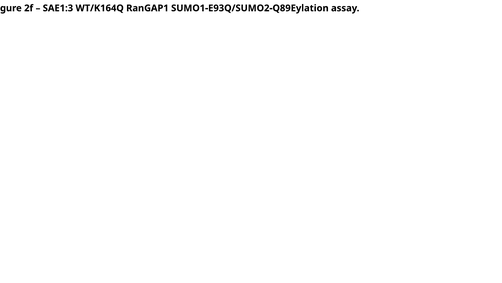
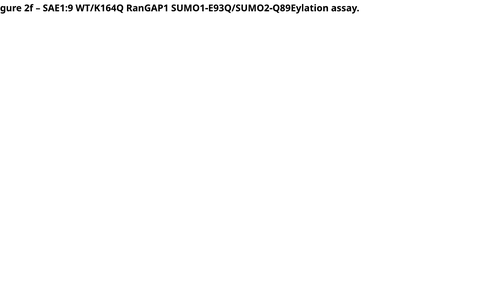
SAE1:3: SAE1:3 -> SAE1:9
